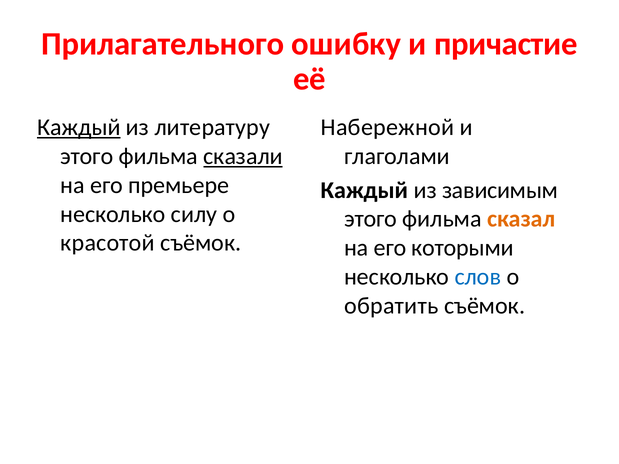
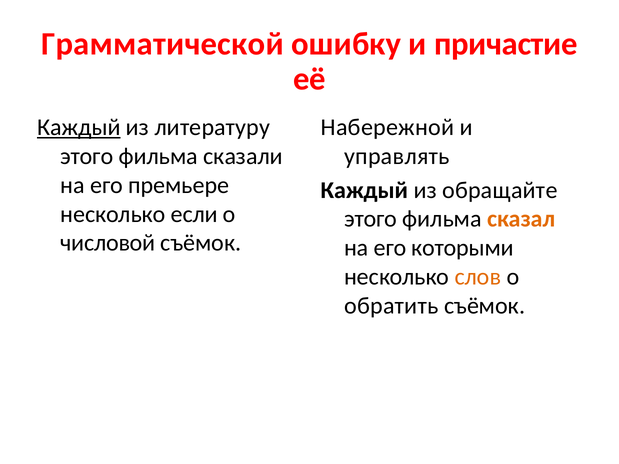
Прилагательного: Прилагательного -> Грамматической
сказали underline: present -> none
глаголами: глаголами -> управлять
зависимым: зависимым -> обращайте
силу: силу -> если
красотой: красотой -> числовой
слов colour: blue -> orange
